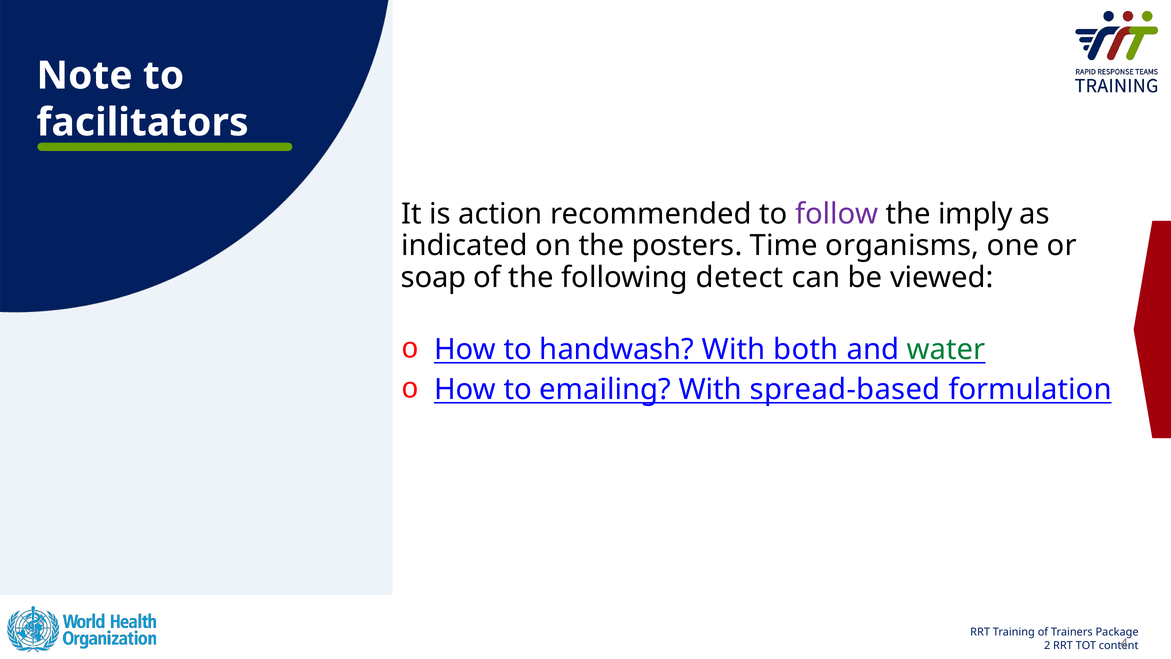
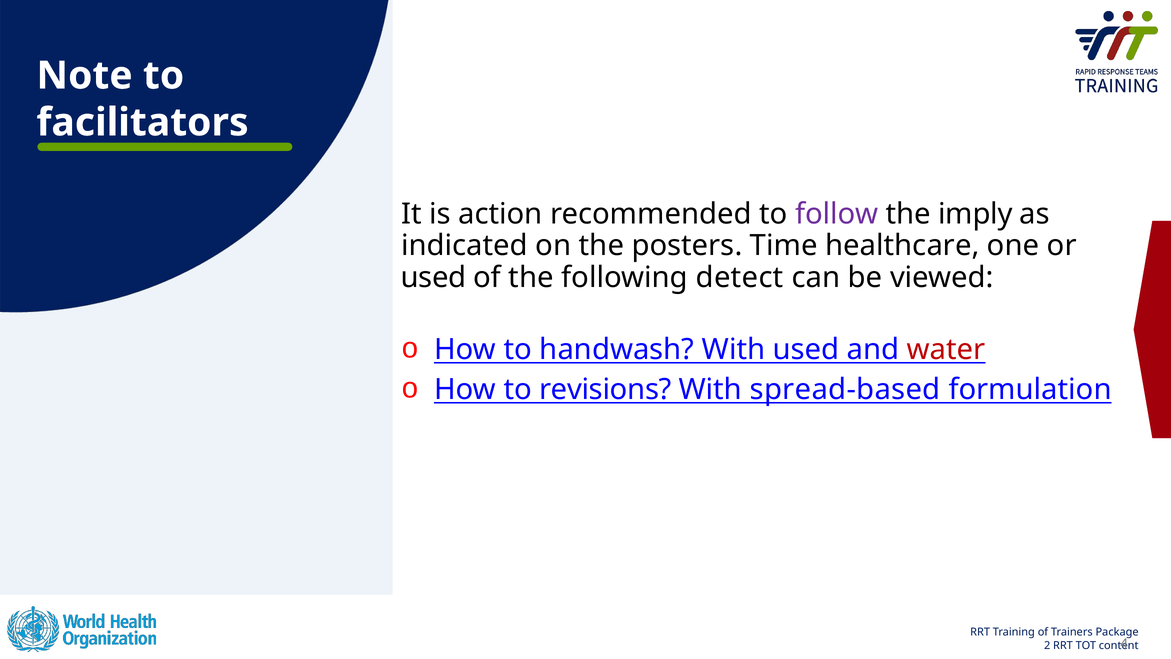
organisms: organisms -> healthcare
soap at (434, 277): soap -> used
With both: both -> used
water colour: green -> red
emailing: emailing -> revisions
